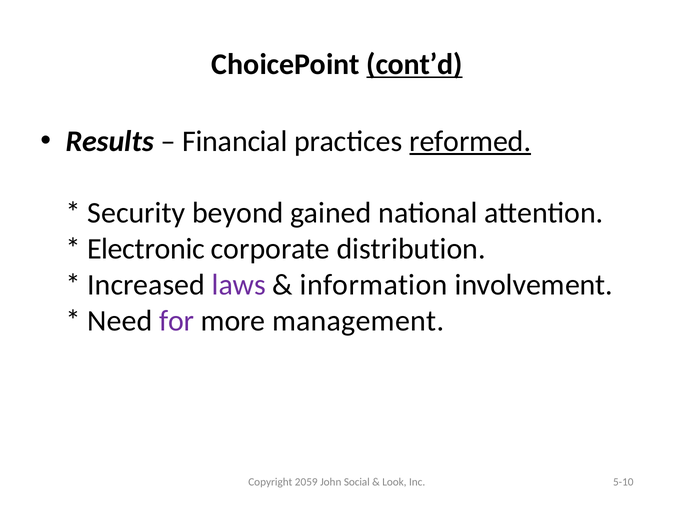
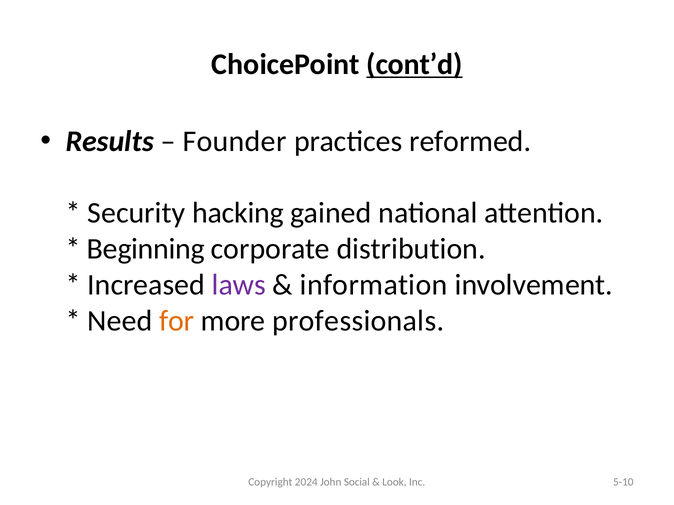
Financial: Financial -> Founder
reformed underline: present -> none
beyond: beyond -> hacking
Electronic: Electronic -> Beginning
for colour: purple -> orange
management: management -> professionals
2059: 2059 -> 2024
